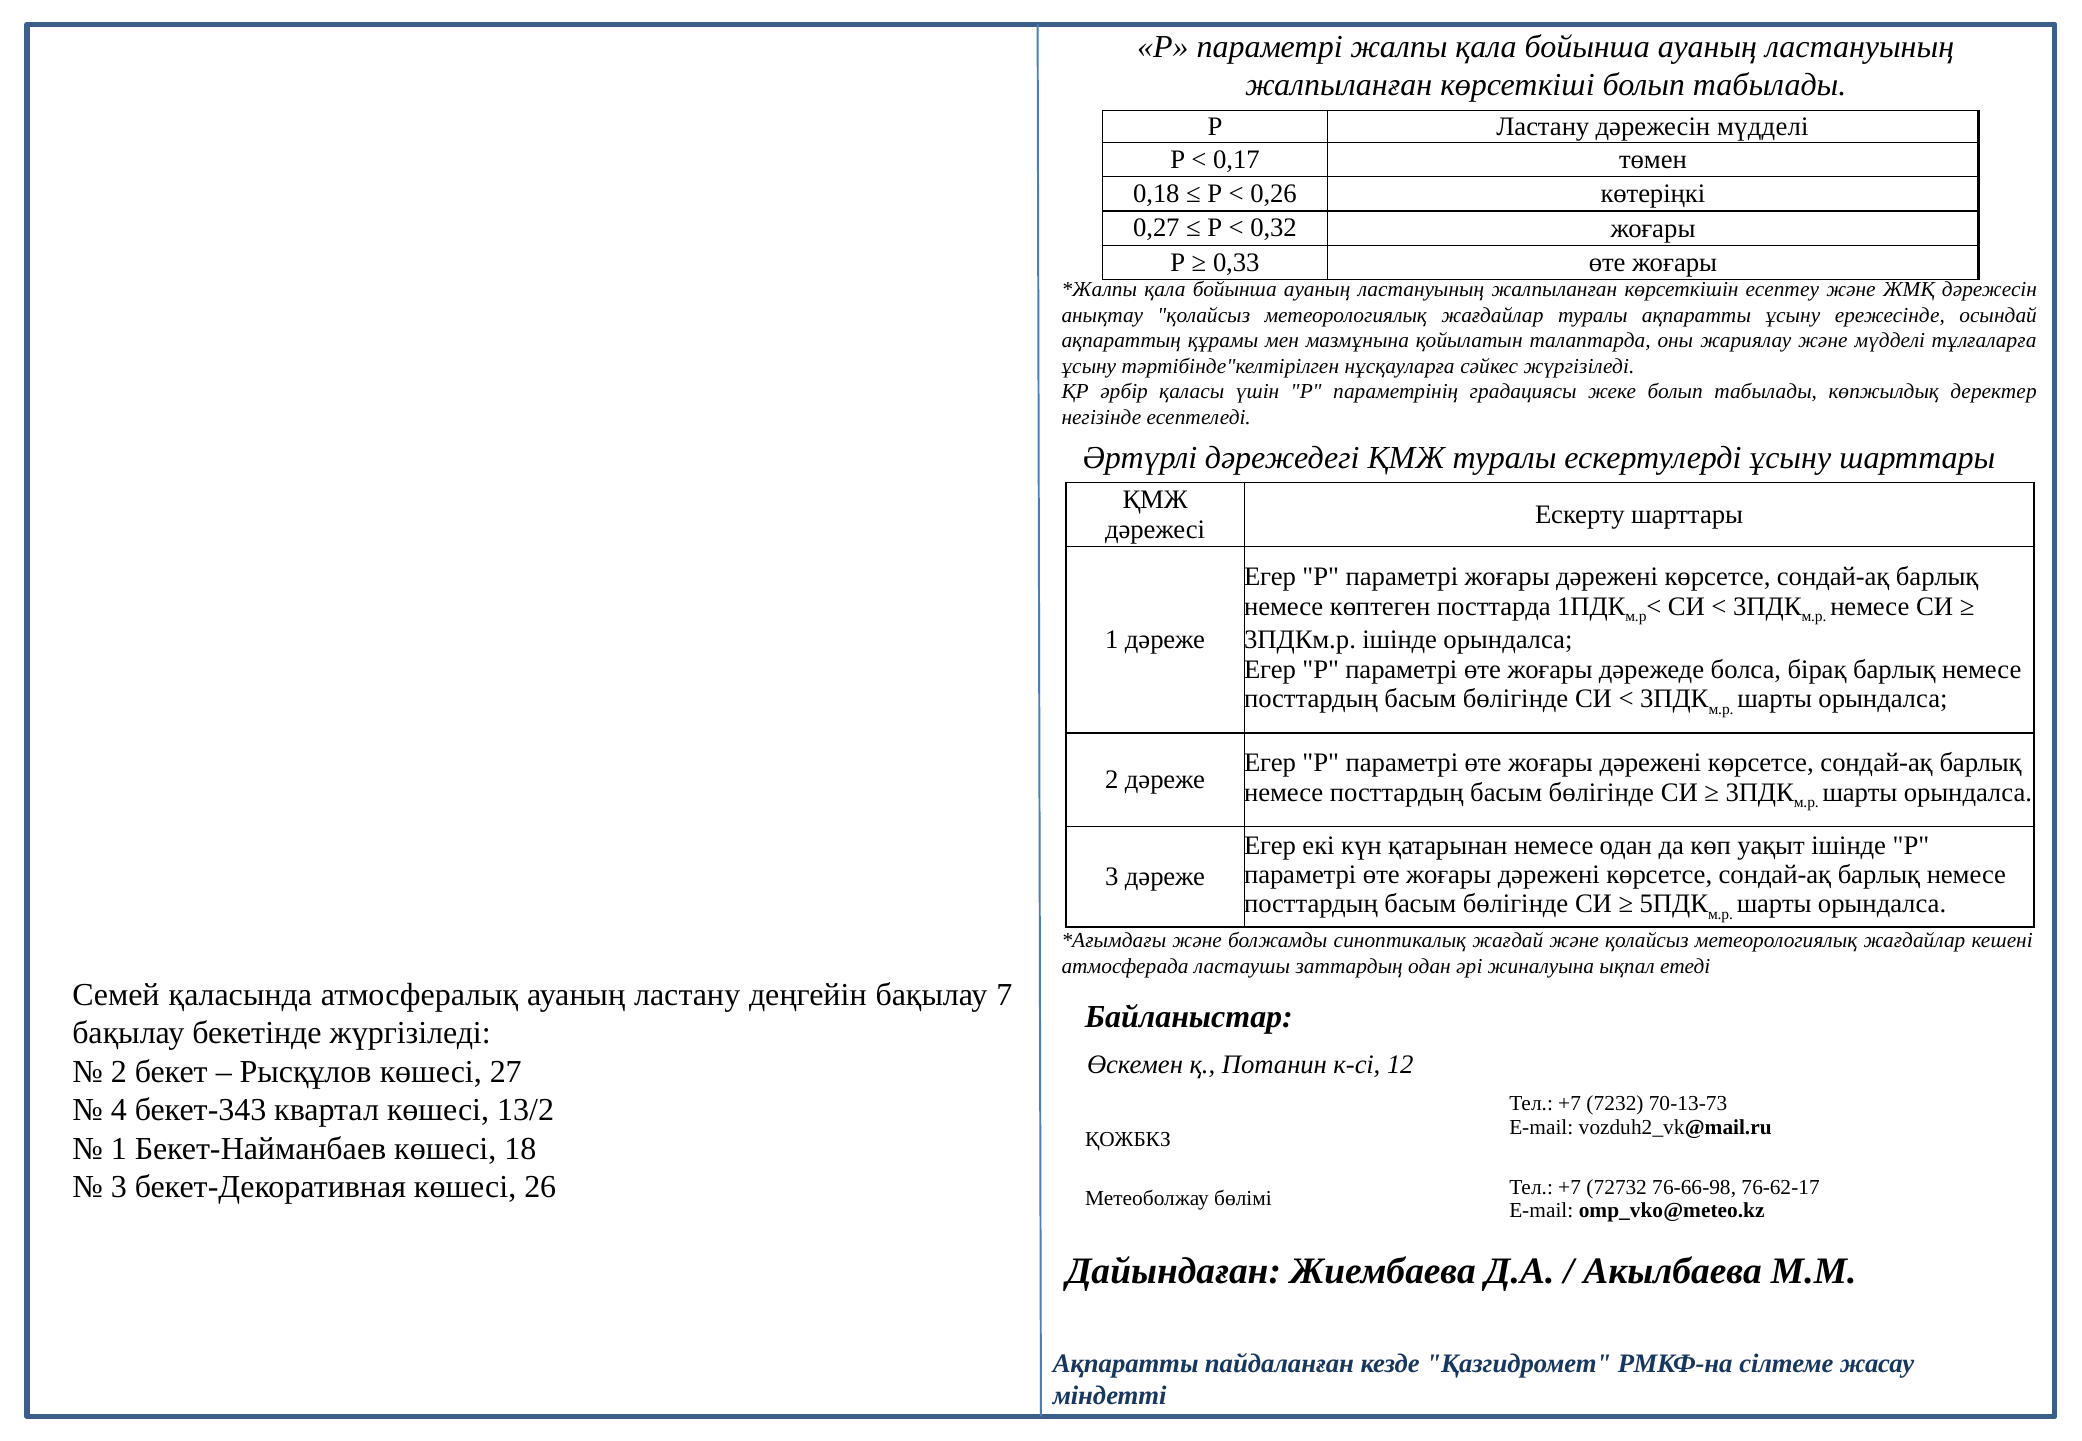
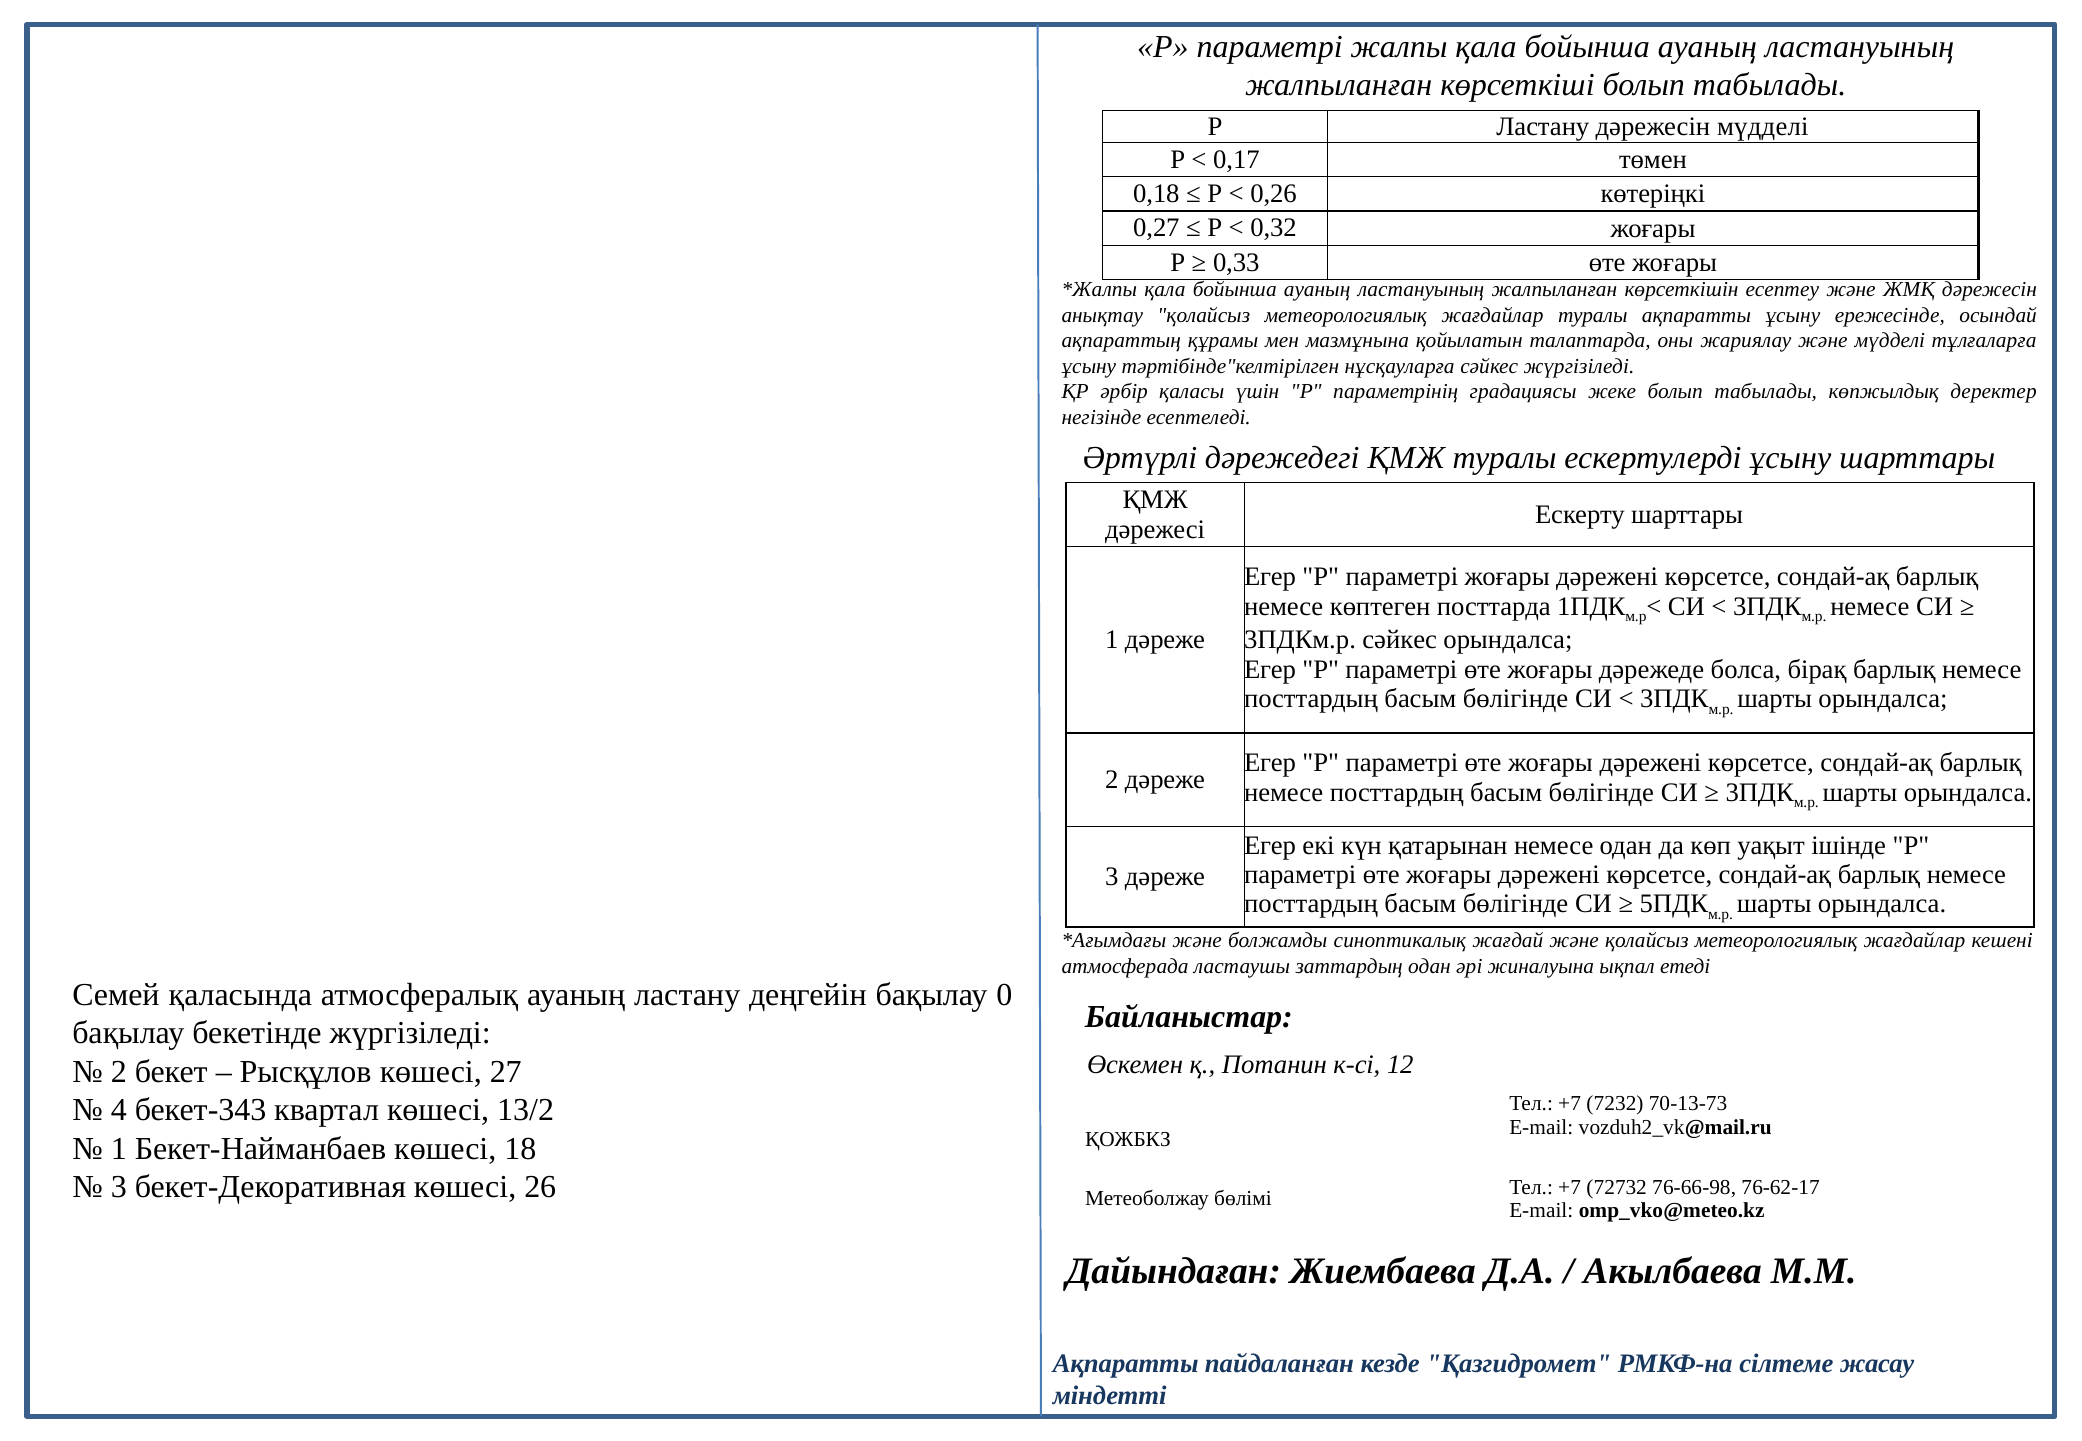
3ПДКм.р ішінде: ішінде -> сәйкес
7: 7 -> 0
